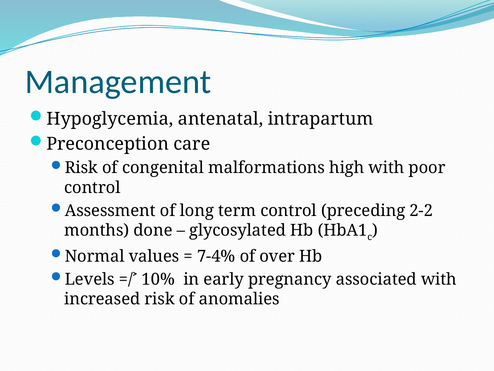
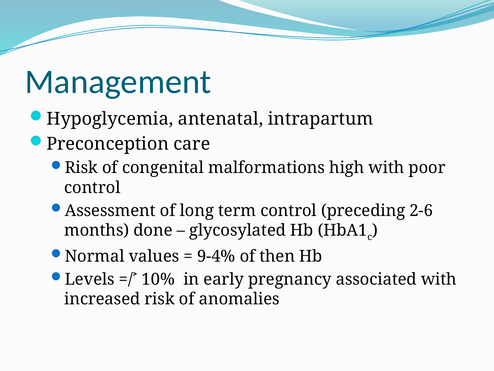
2-2: 2-2 -> 2-6
7-4%: 7-4% -> 9-4%
over: over -> then
